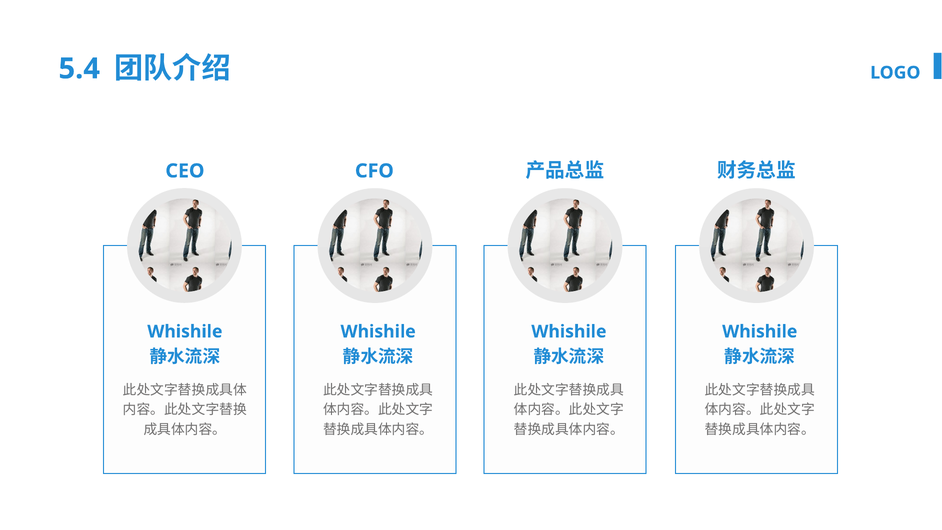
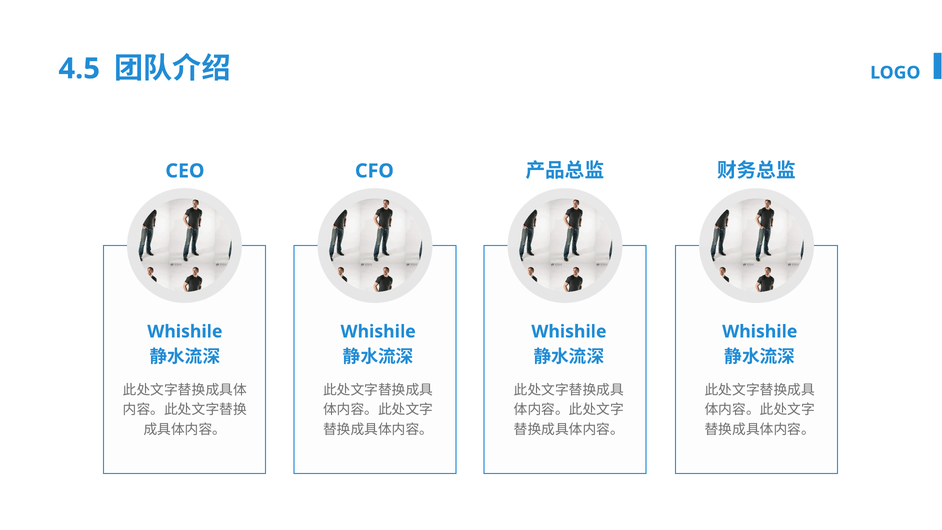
5.4: 5.4 -> 4.5
